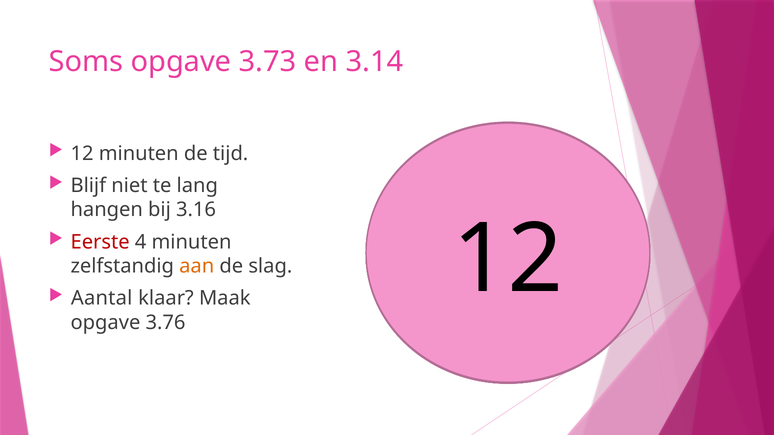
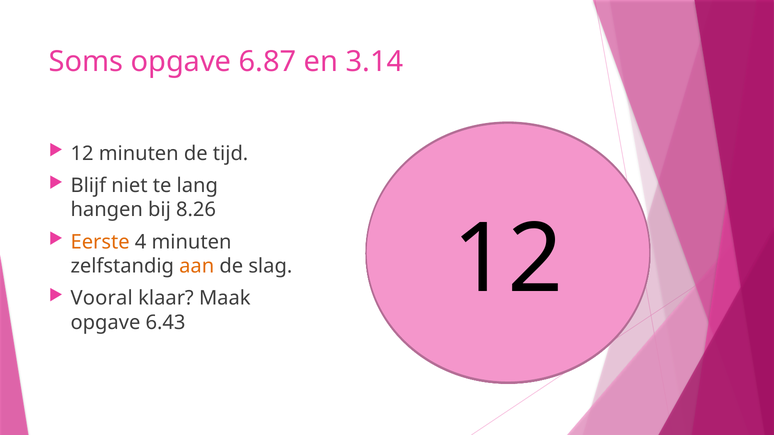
3.73: 3.73 -> 6.87
3.16: 3.16 -> 8.26
Eerste colour: red -> orange
Aantal: Aantal -> Vooral
3.76: 3.76 -> 6.43
